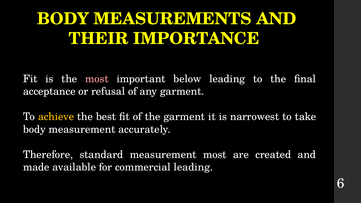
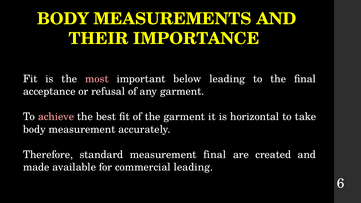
achieve colour: yellow -> pink
narrowest: narrowest -> horizontal
measurement most: most -> final
